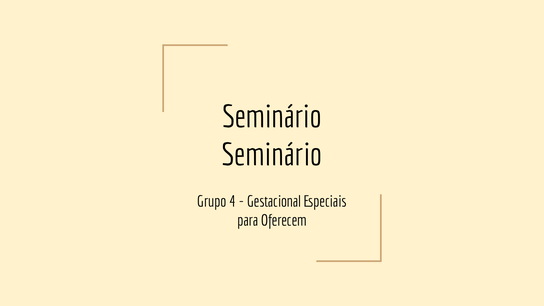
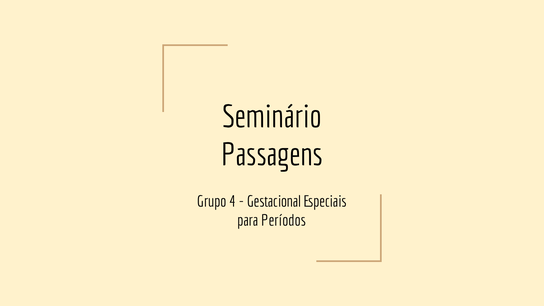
Seminário at (272, 155): Seminário -> Passagens
Oferecem: Oferecem -> Períodos
